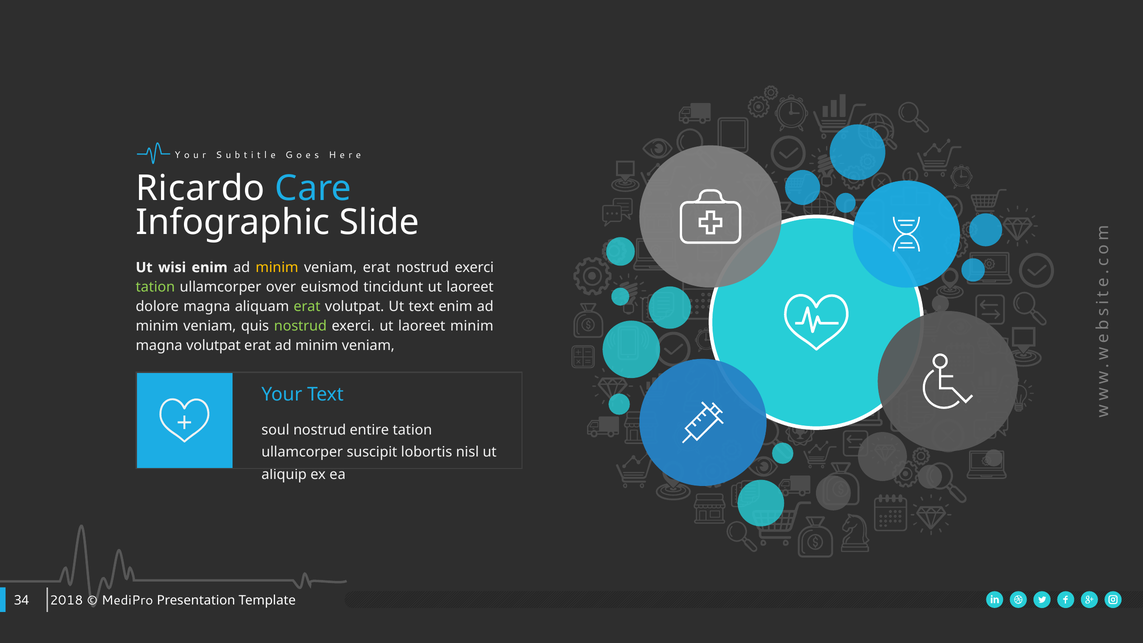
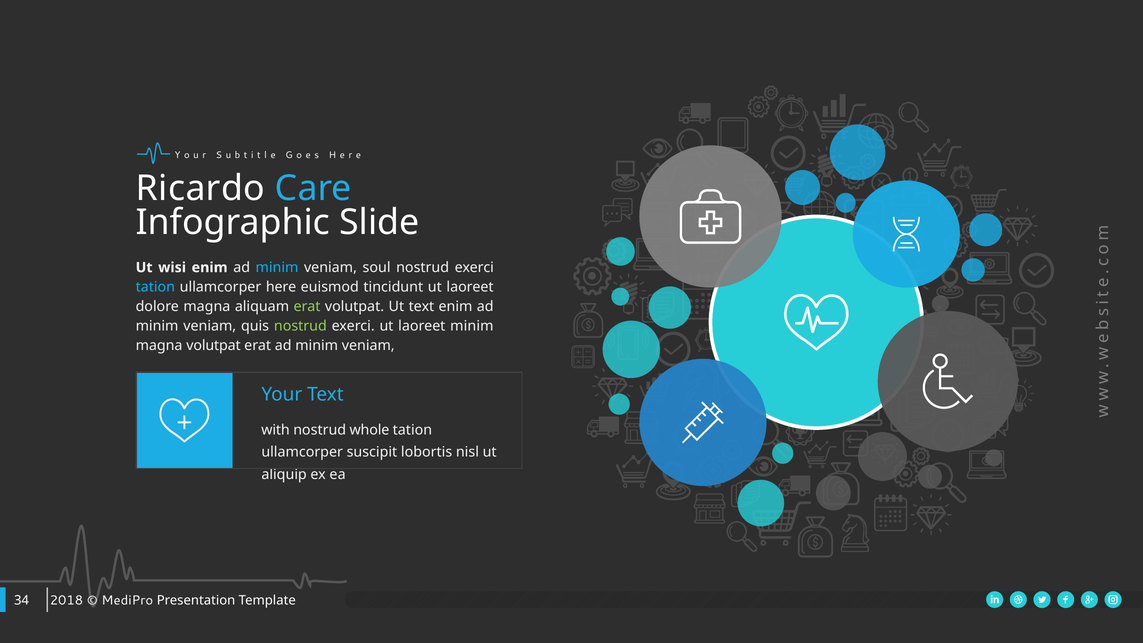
minim at (277, 267) colour: yellow -> light blue
veniam erat: erat -> soul
tation at (155, 287) colour: light green -> light blue
over: over -> here
soul: soul -> with
entire: entire -> whole
